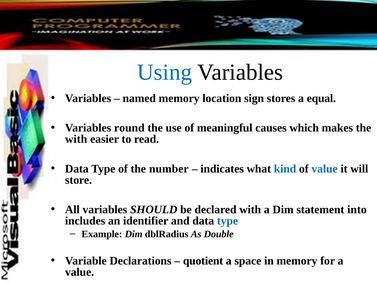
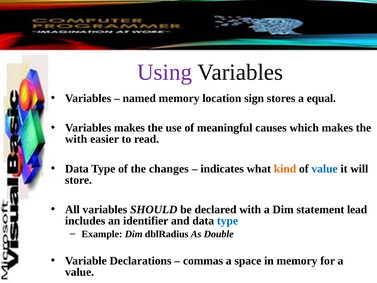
Using colour: blue -> purple
Variables round: round -> makes
number: number -> changes
kind colour: blue -> orange
into: into -> lead
quotient: quotient -> commas
